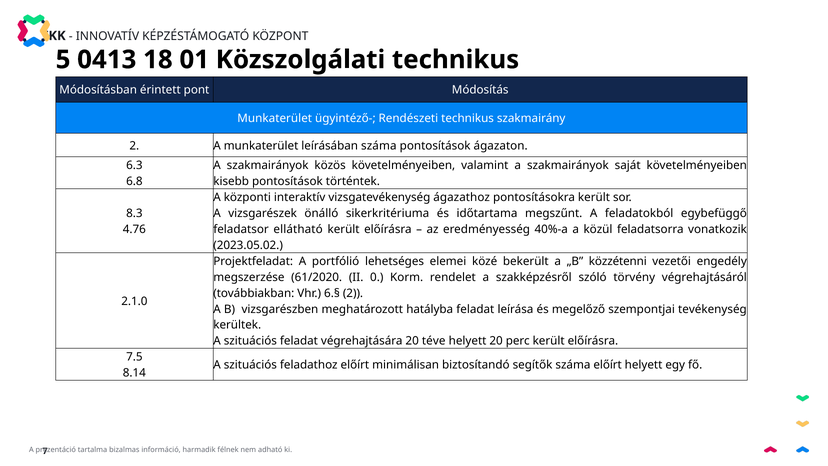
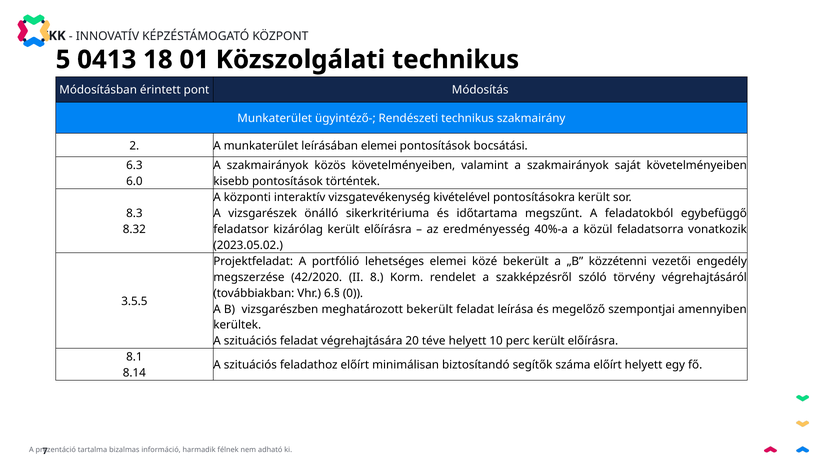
leírásában száma: száma -> elemei
ágazaton: ágazaton -> bocsátási
6.8: 6.8 -> 6.0
ágazathoz: ágazathoz -> kivételével
4.76: 4.76 -> 8.32
ellátható: ellátható -> kizárólag
61/2020: 61/2020 -> 42/2020
0: 0 -> 8
6.§ 2: 2 -> 0
2.1.0: 2.1.0 -> 3.5.5
meghatározott hatályba: hatályba -> bekerült
tevékenység: tevékenység -> amennyiben
helyett 20: 20 -> 10
7.5: 7.5 -> 8.1
